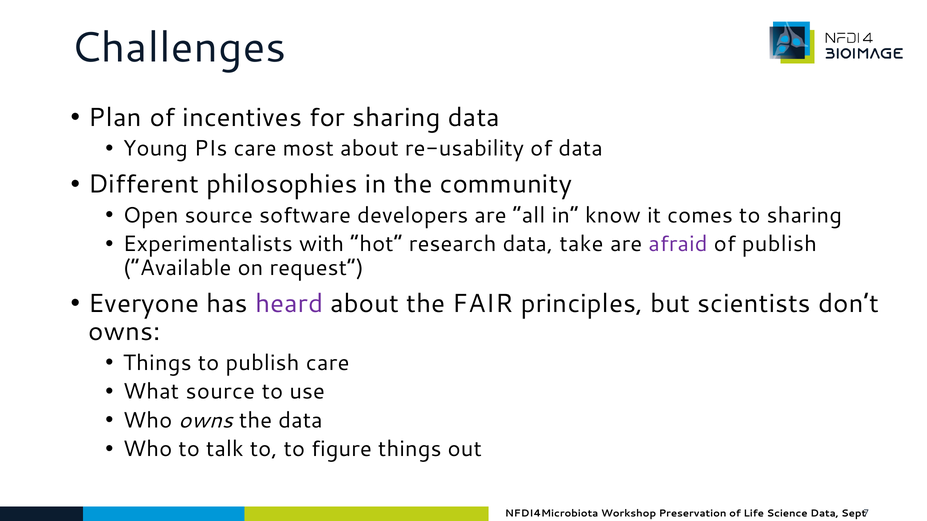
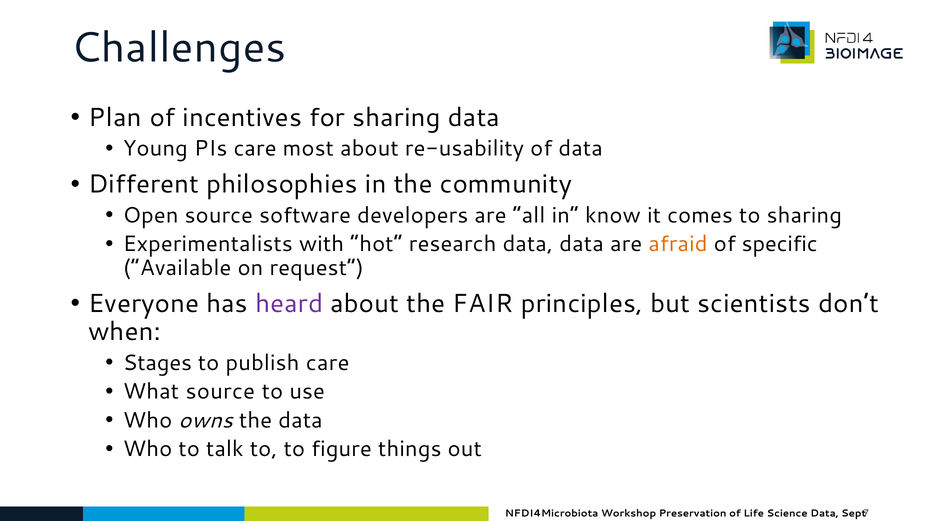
data take: take -> data
afraid colour: purple -> orange
of publish: publish -> specific
owns at (124, 332): owns -> when
Things at (157, 363): Things -> Stages
